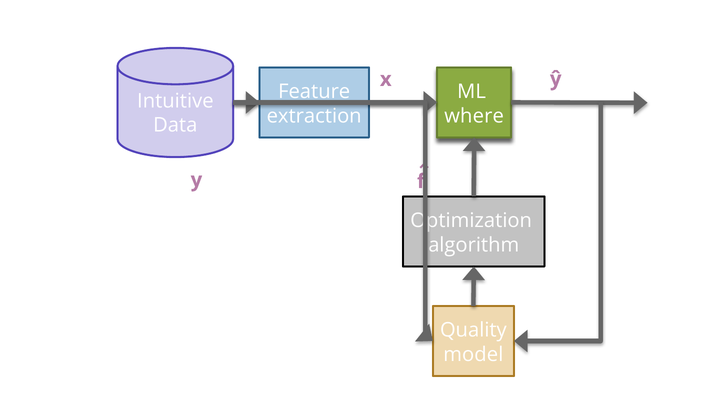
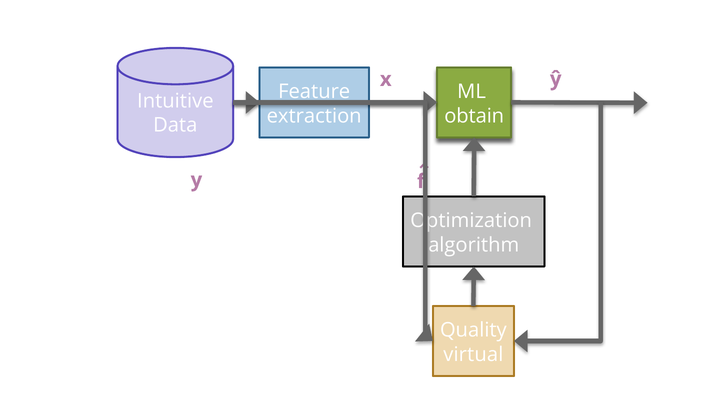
where: where -> obtain
model: model -> virtual
